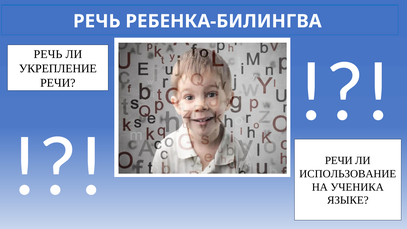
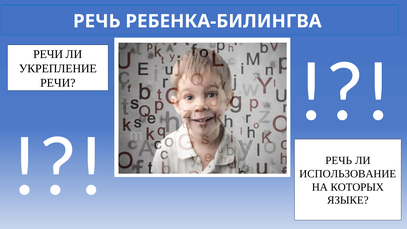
РЕЧЬ at (48, 54): РЕЧЬ -> РЕЧИ
РЕЧИ at (339, 161): РЕЧИ -> РЕЧЬ
УЧЕНИКА: УЧЕНИКА -> КОТОРЫХ
